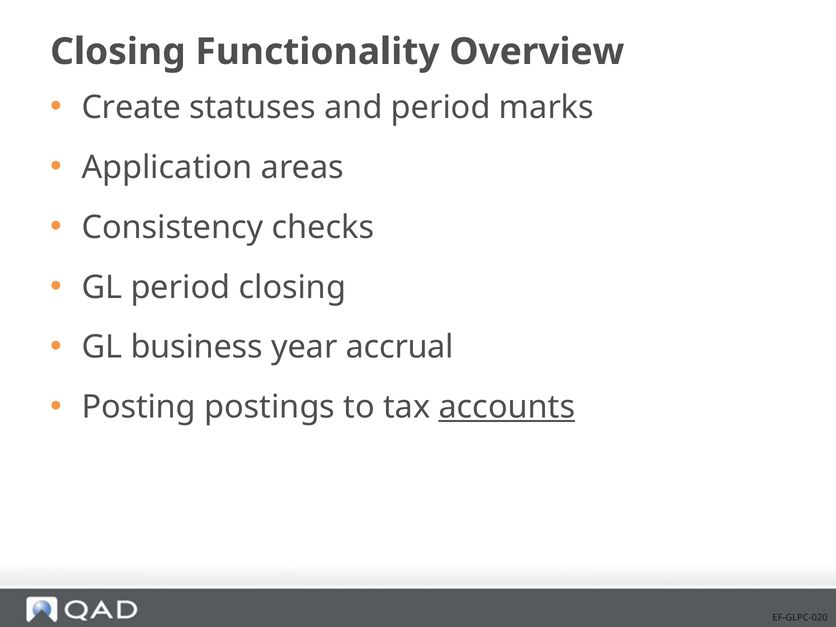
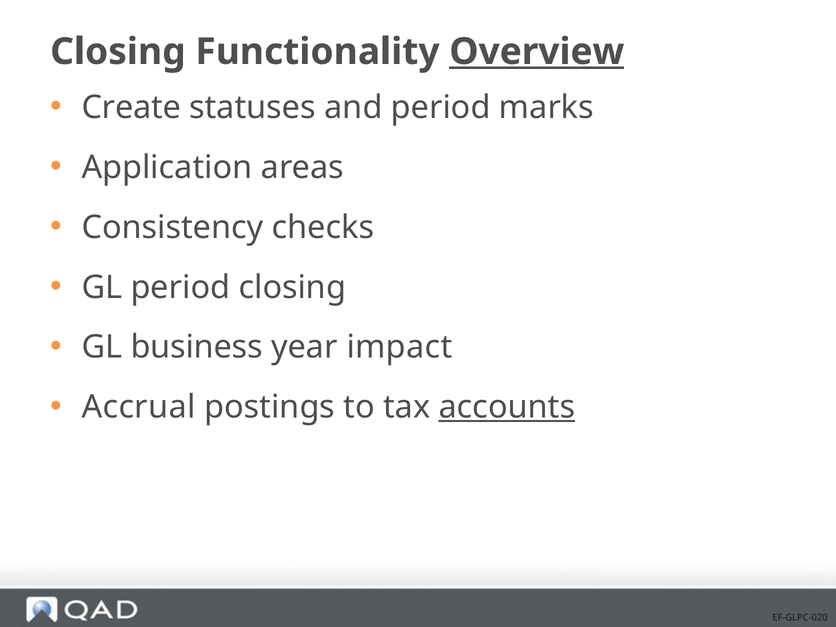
Overview underline: none -> present
accrual: accrual -> impact
Posting: Posting -> Accrual
